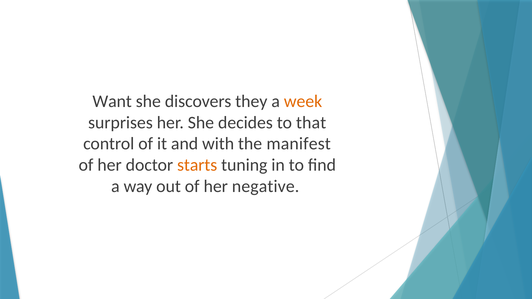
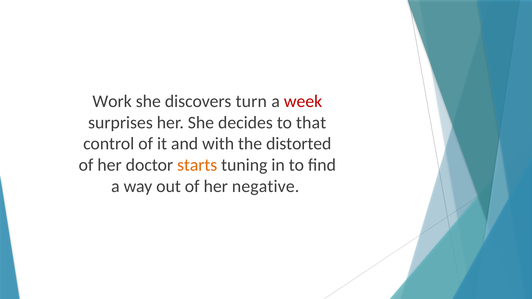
Want: Want -> Work
they: they -> turn
week colour: orange -> red
manifest: manifest -> distorted
